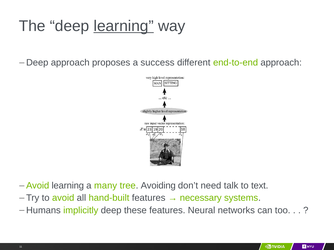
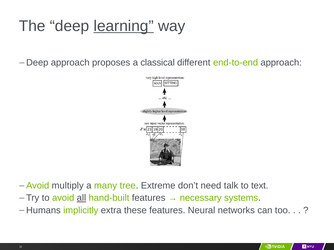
success: success -> classical
Avoid learning: learning -> multiply
Avoiding: Avoiding -> Extreme
all underline: none -> present
implicitly deep: deep -> extra
